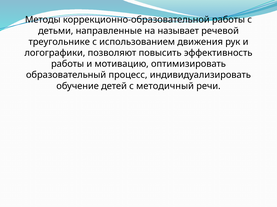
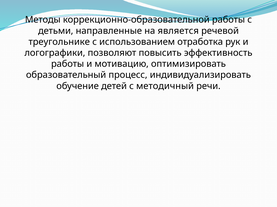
называет: называет -> является
движения: движения -> отработка
